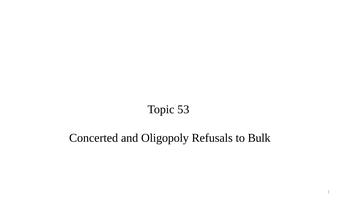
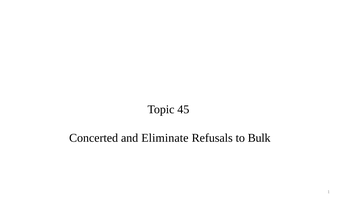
53: 53 -> 45
Oligopoly: Oligopoly -> Eliminate
